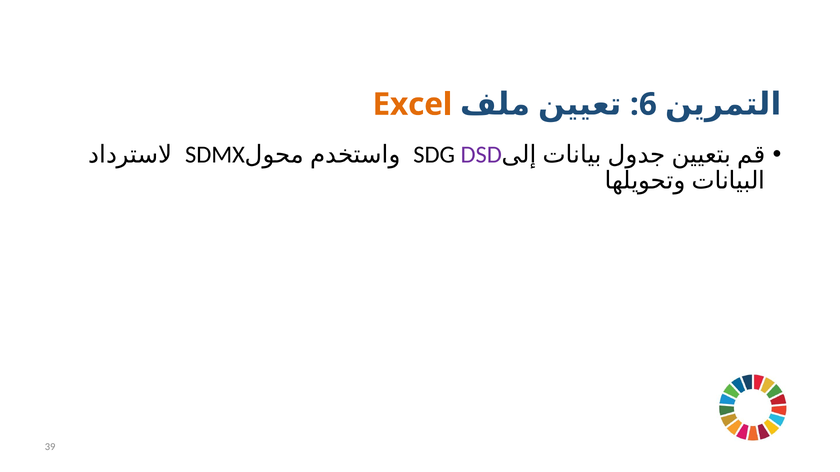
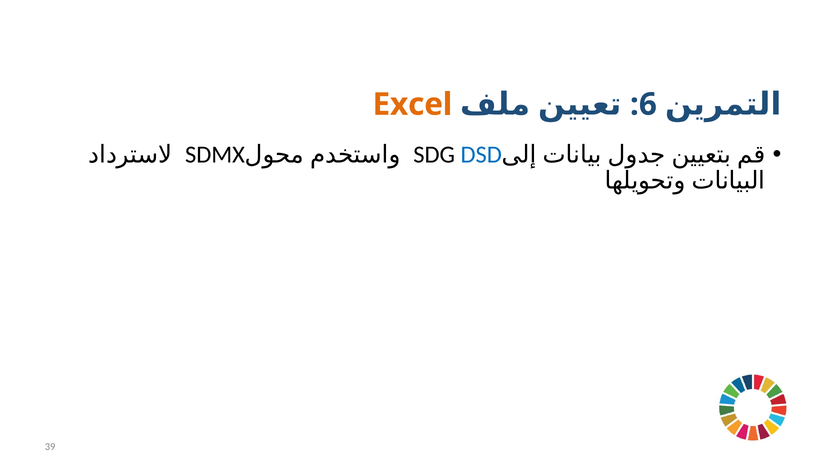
DSD colour: purple -> blue
